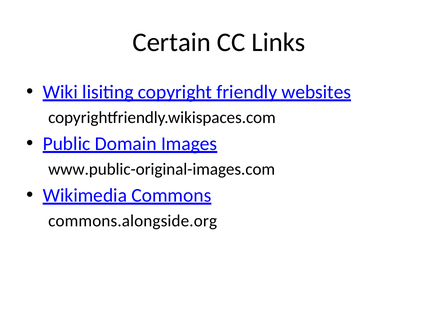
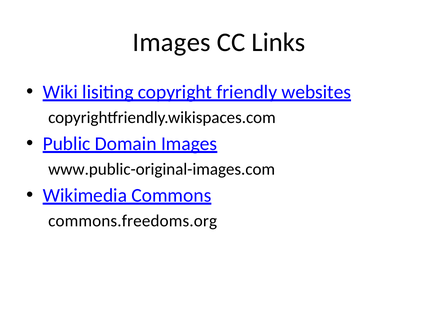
Certain at (172, 42): Certain -> Images
commons.alongside.org: commons.alongside.org -> commons.freedoms.org
